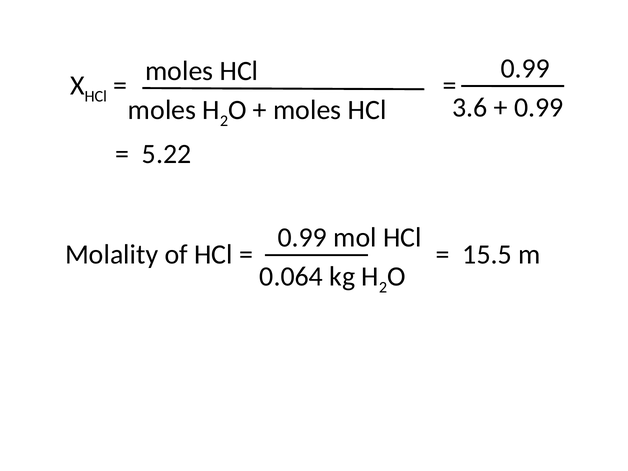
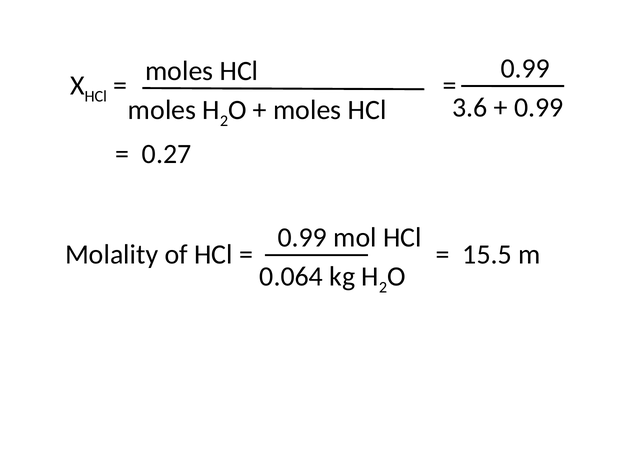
5.22: 5.22 -> 0.27
